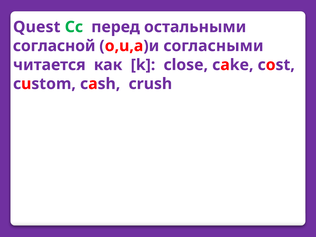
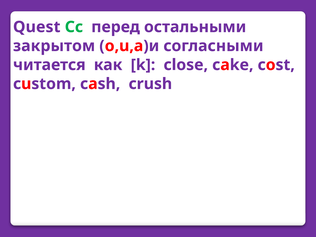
согласной: согласной -> закрытом
